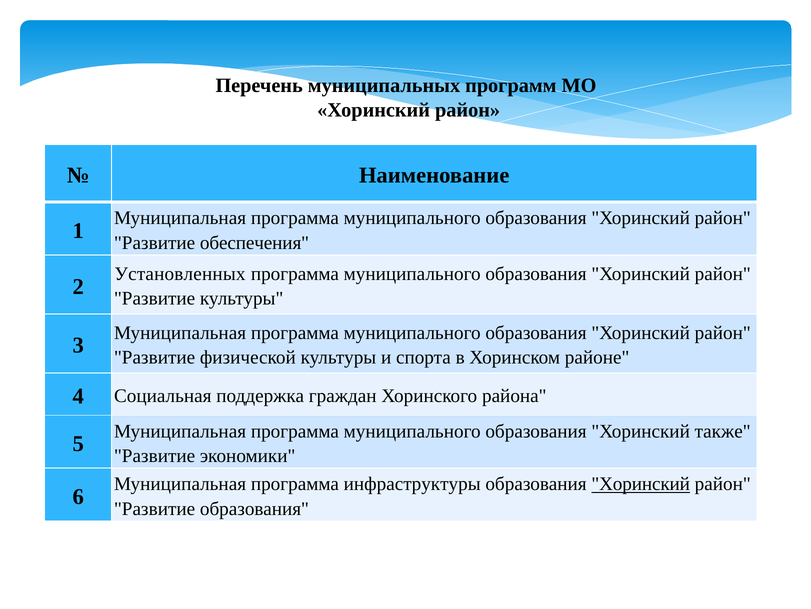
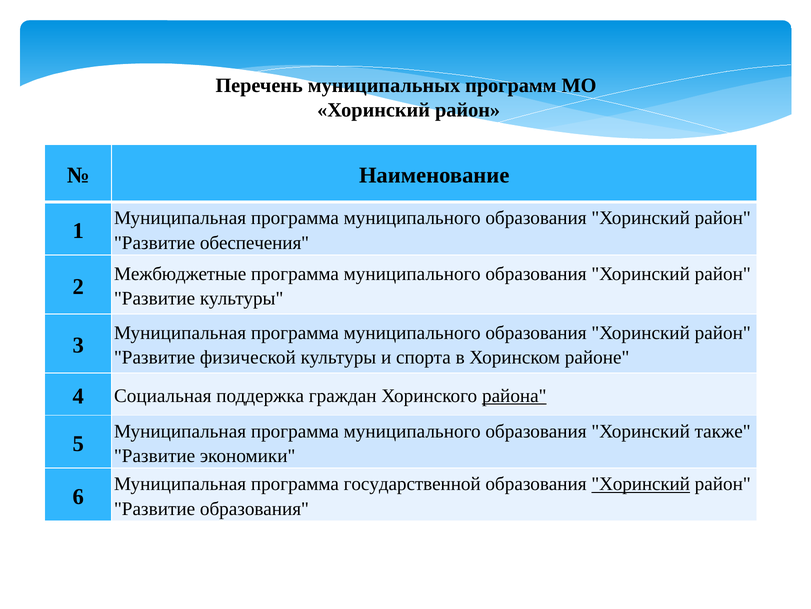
Установленных: Установленных -> Межбюджетные
района underline: none -> present
инфраструктуры: инфраструктуры -> государственной
